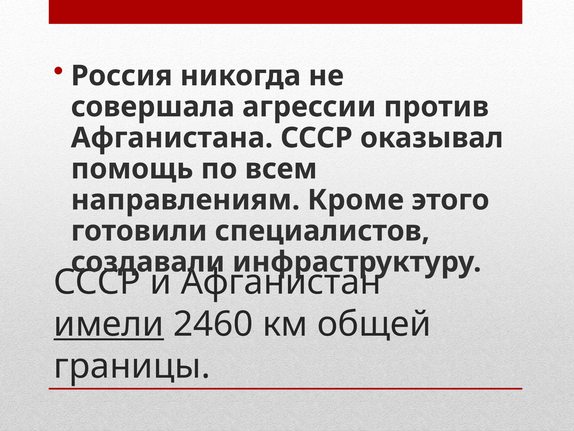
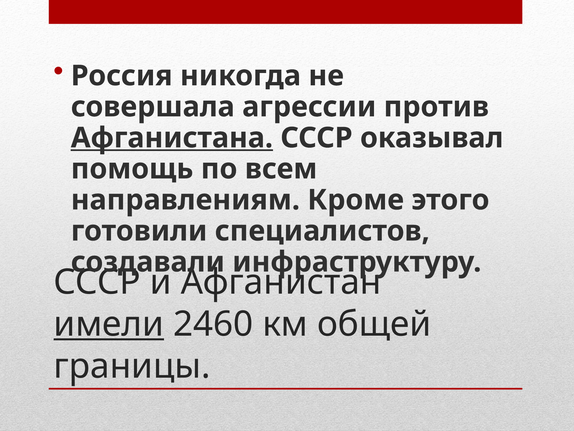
Афганистана underline: none -> present
